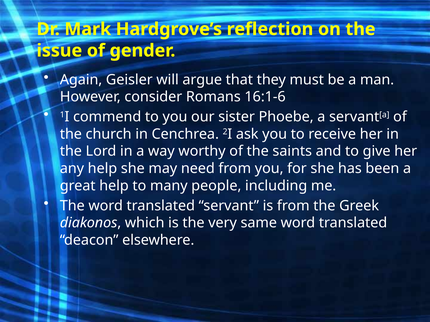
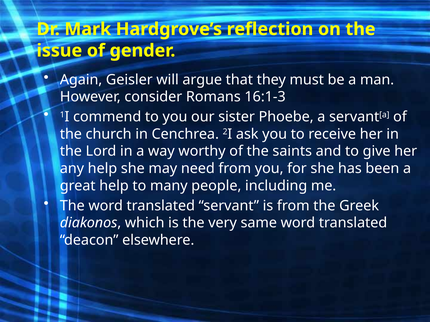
16:1-6: 16:1-6 -> 16:1-3
